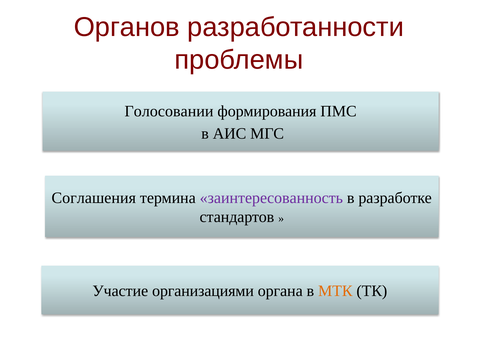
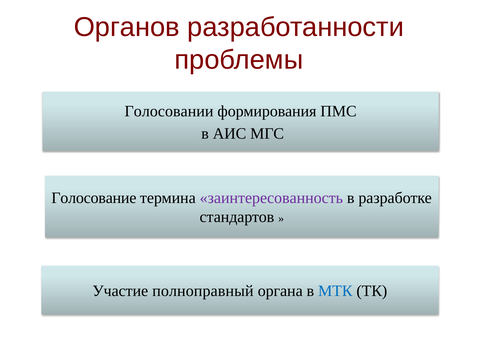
Соглашения: Соглашения -> Голосование
организациями: организациями -> полноправный
МТК colour: orange -> blue
